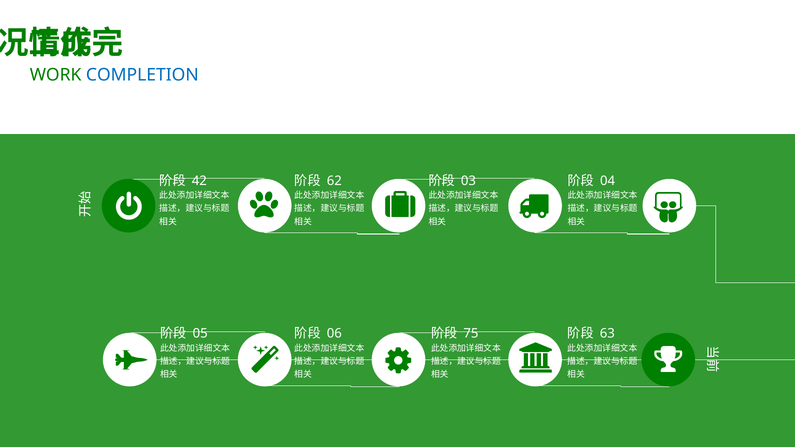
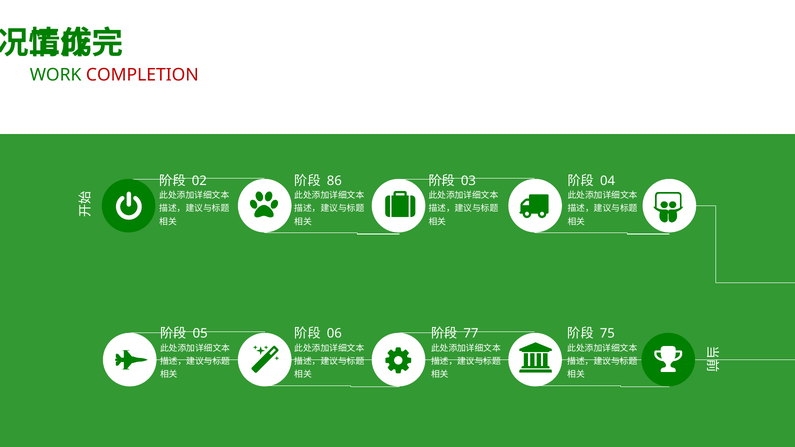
COMPLETION colour: blue -> red
42: 42 -> 02
62: 62 -> 86
75: 75 -> 77
63: 63 -> 75
